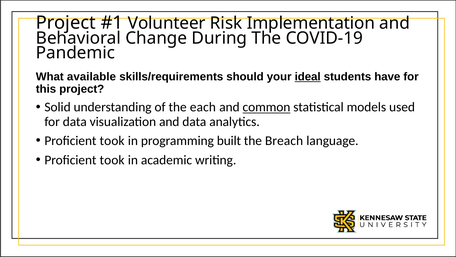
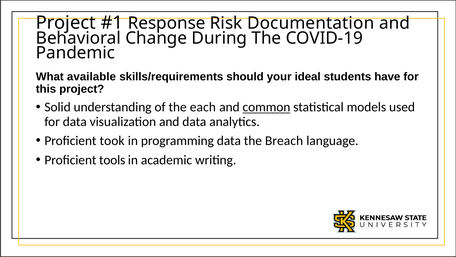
Volunteer: Volunteer -> Response
Implementation: Implementation -> Documentation
ideal underline: present -> none
programming built: built -> data
took at (112, 160): took -> tools
